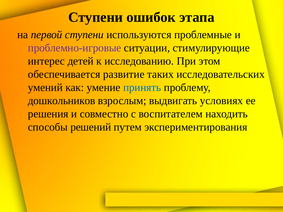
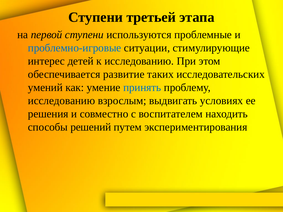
ошибок: ошибок -> третьей
проблемно-игровые colour: purple -> blue
дошкольников at (62, 101): дошкольников -> исследованию
